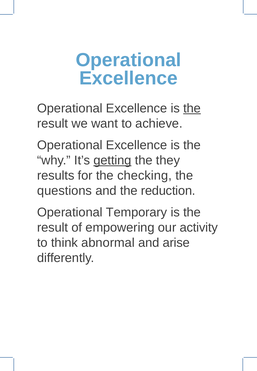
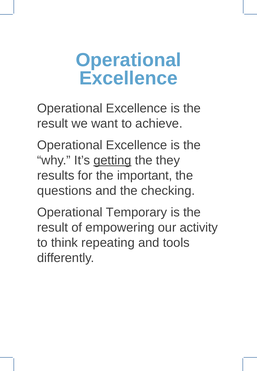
the at (192, 108) underline: present -> none
checking: checking -> important
reduction: reduction -> checking
abnormal: abnormal -> repeating
arise: arise -> tools
